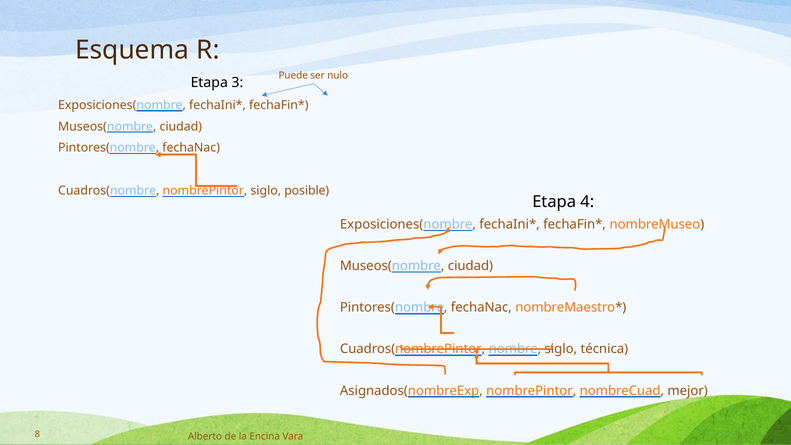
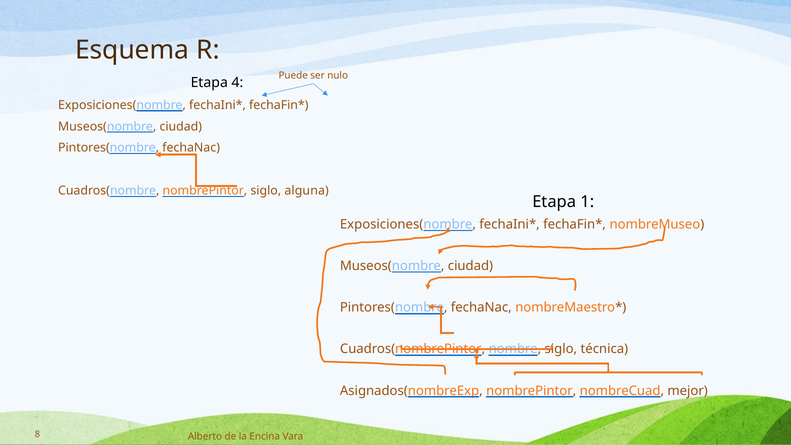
3: 3 -> 4
posible: posible -> alguna
4: 4 -> 1
